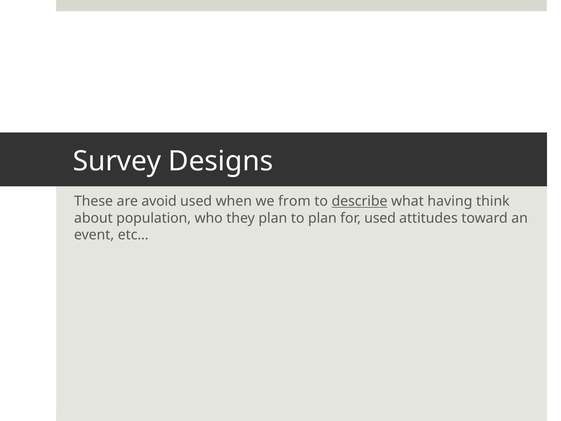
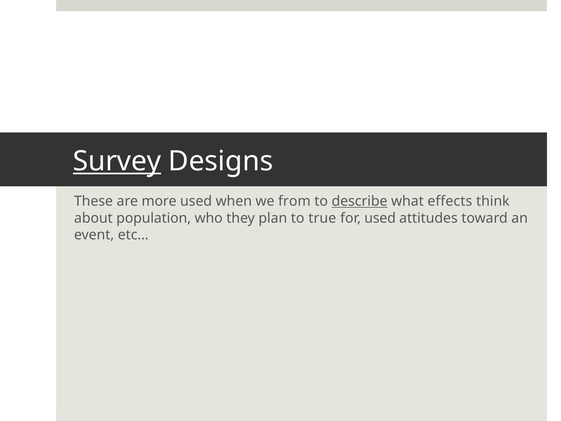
Survey underline: none -> present
avoid: avoid -> more
having: having -> effects
to plan: plan -> true
